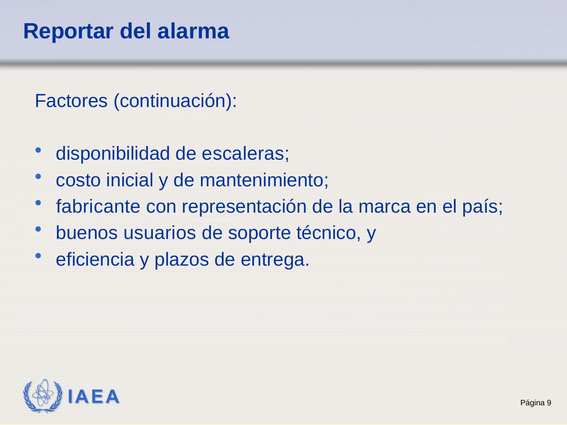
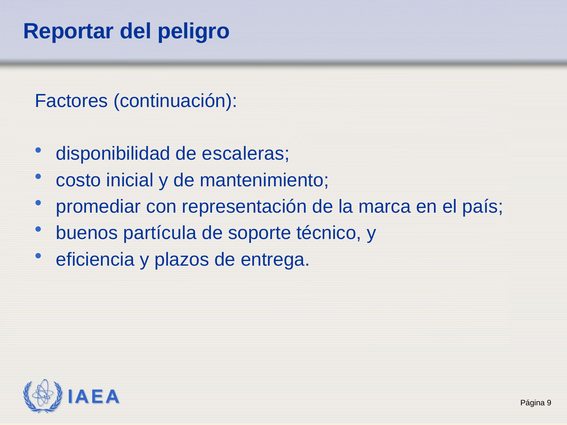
alarma: alarma -> peligro
fabricante: fabricante -> promediar
usuarios: usuarios -> partícula
